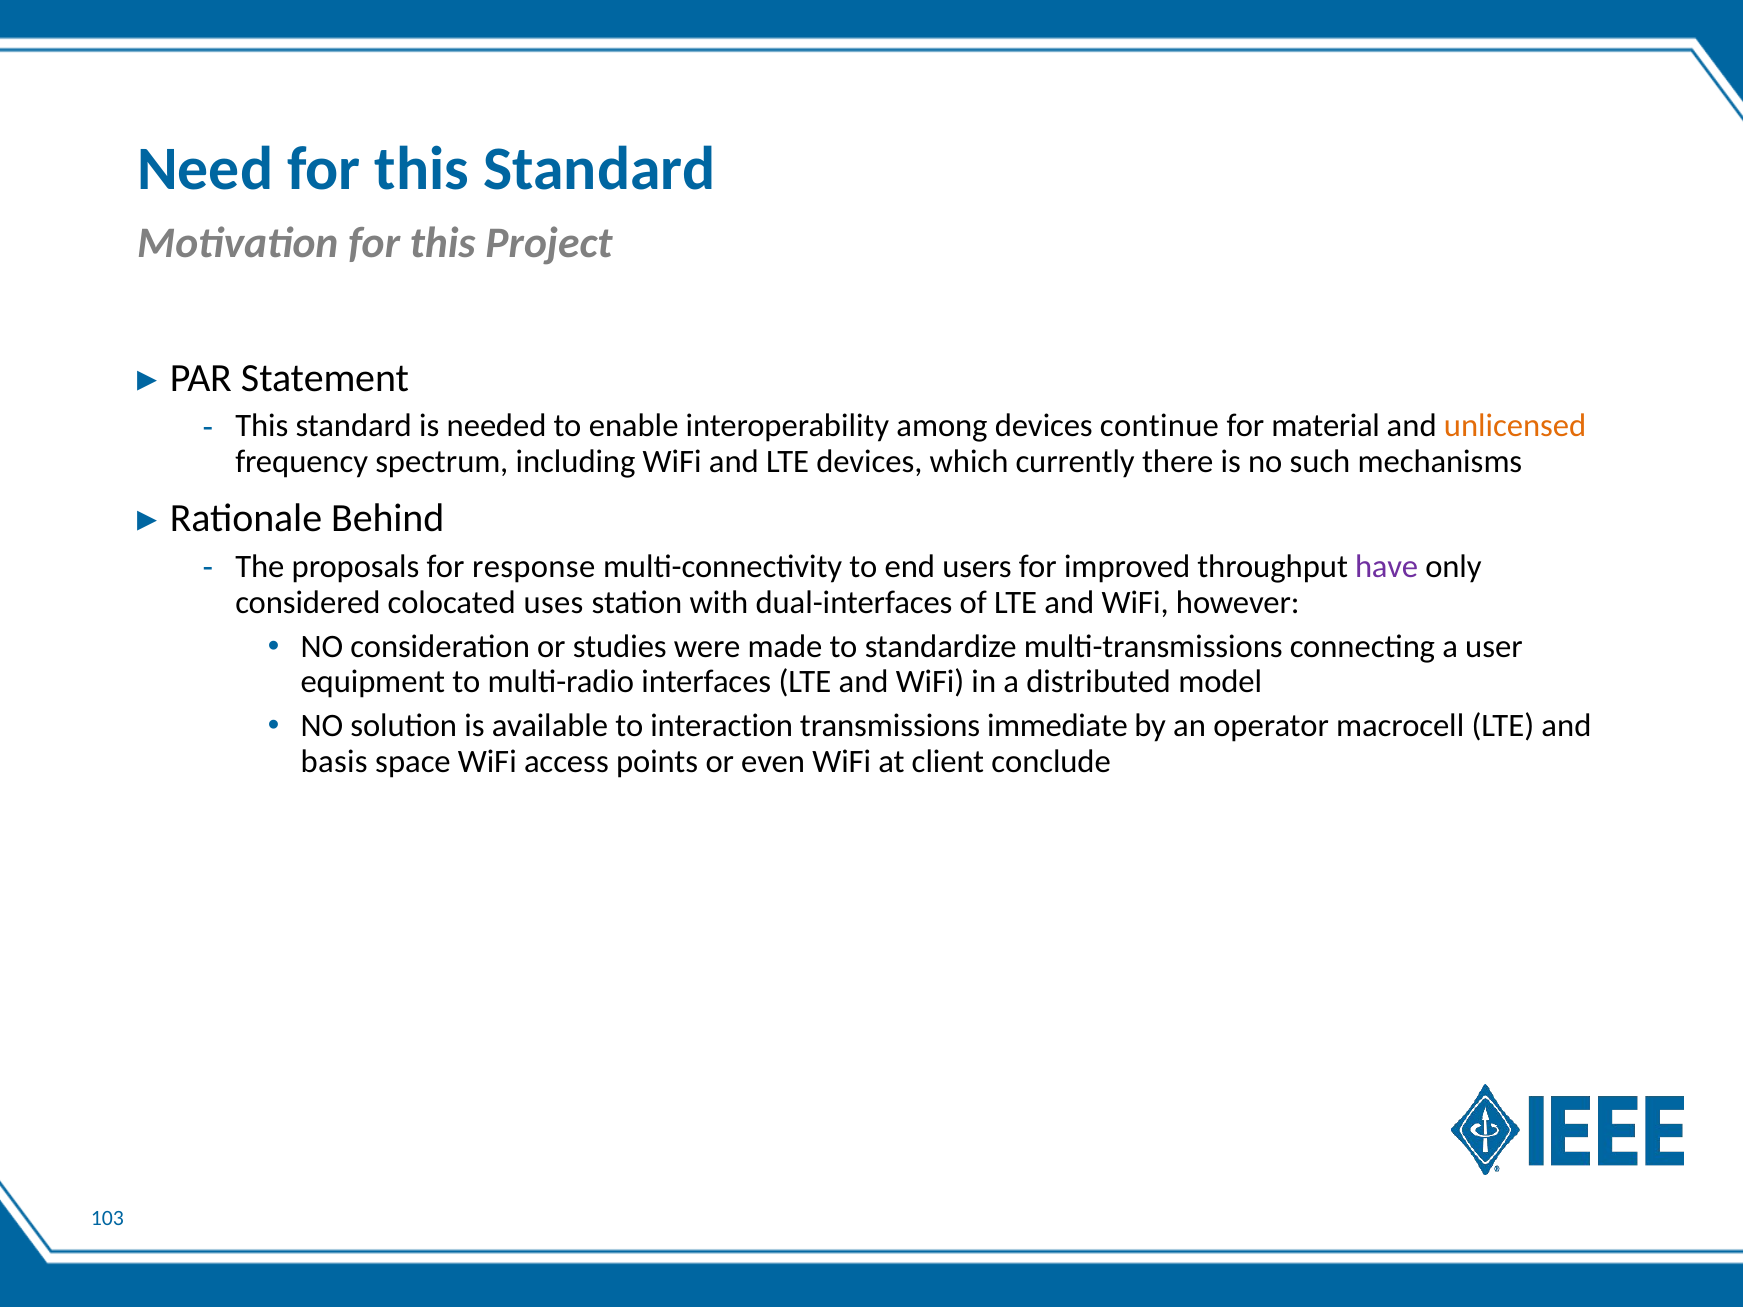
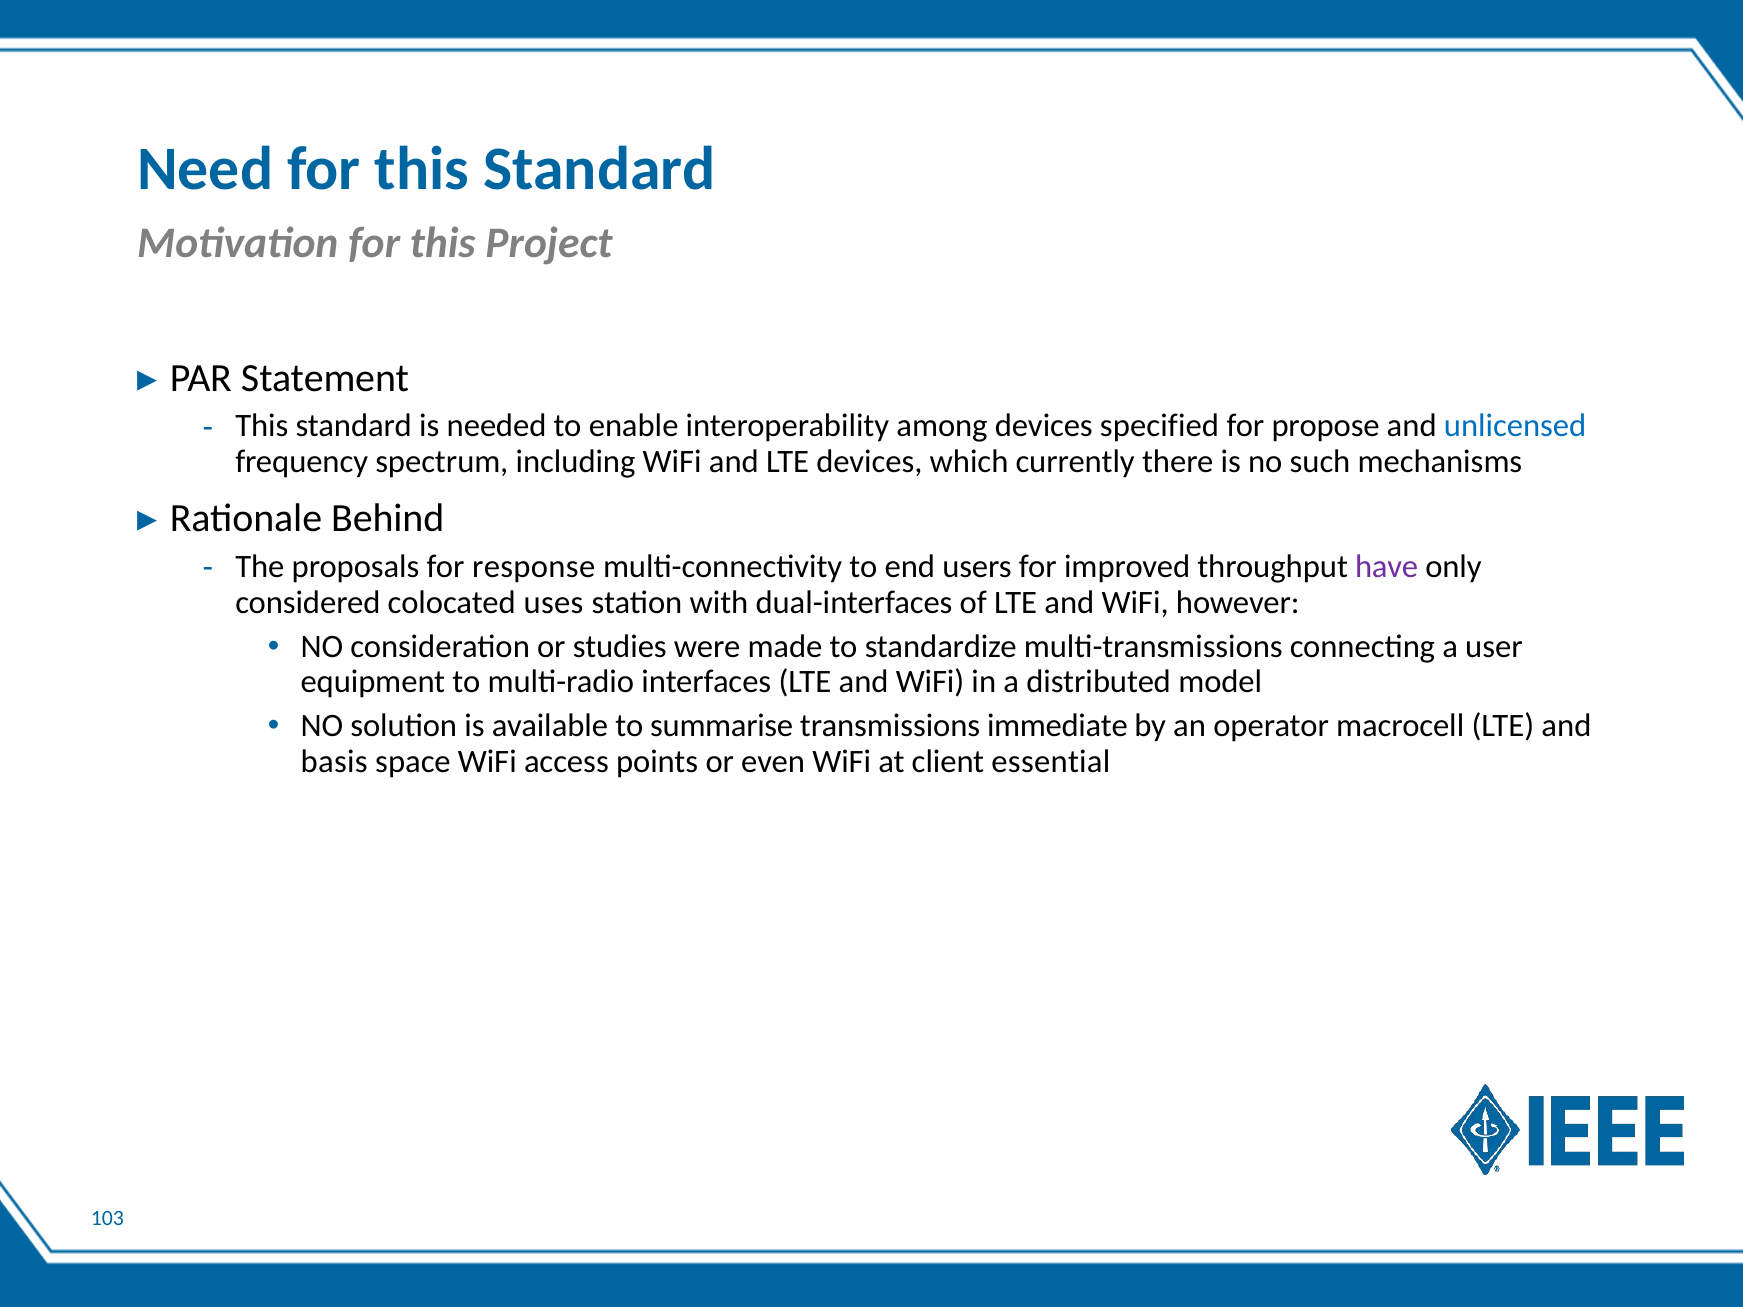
continue: continue -> specified
material: material -> propose
unlicensed colour: orange -> blue
interaction: interaction -> summarise
conclude: conclude -> essential
